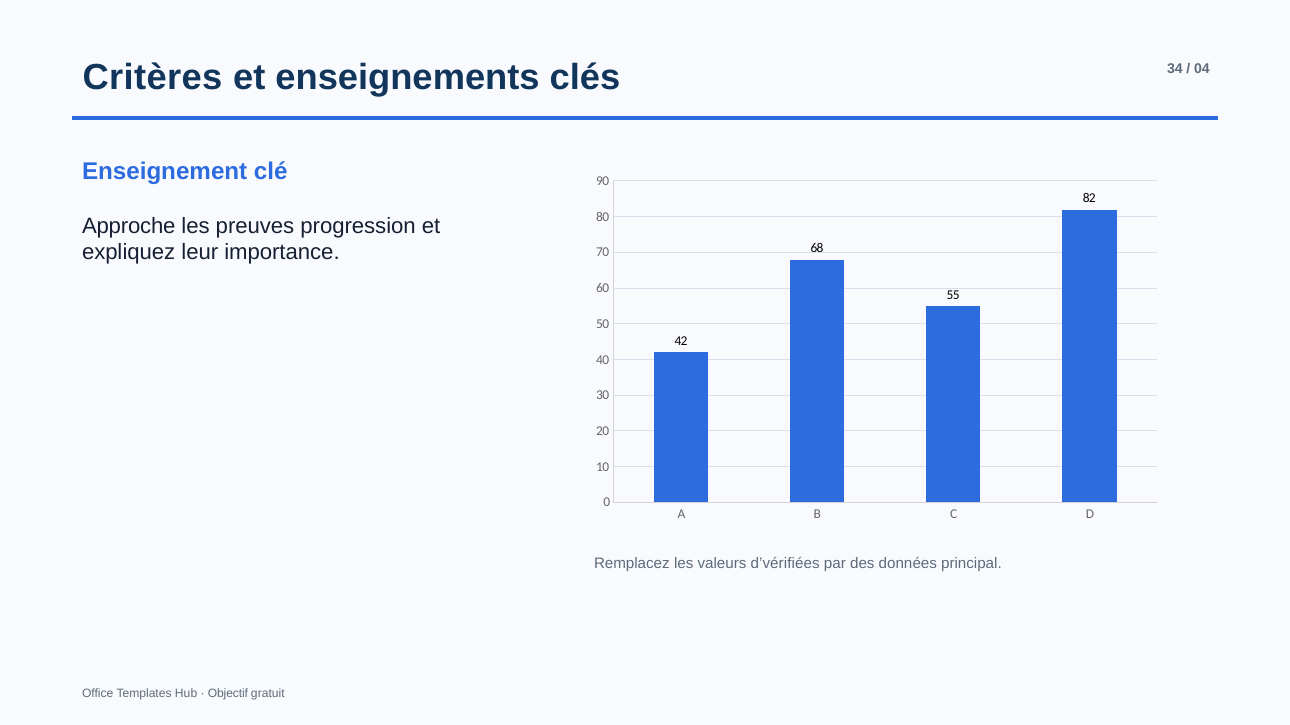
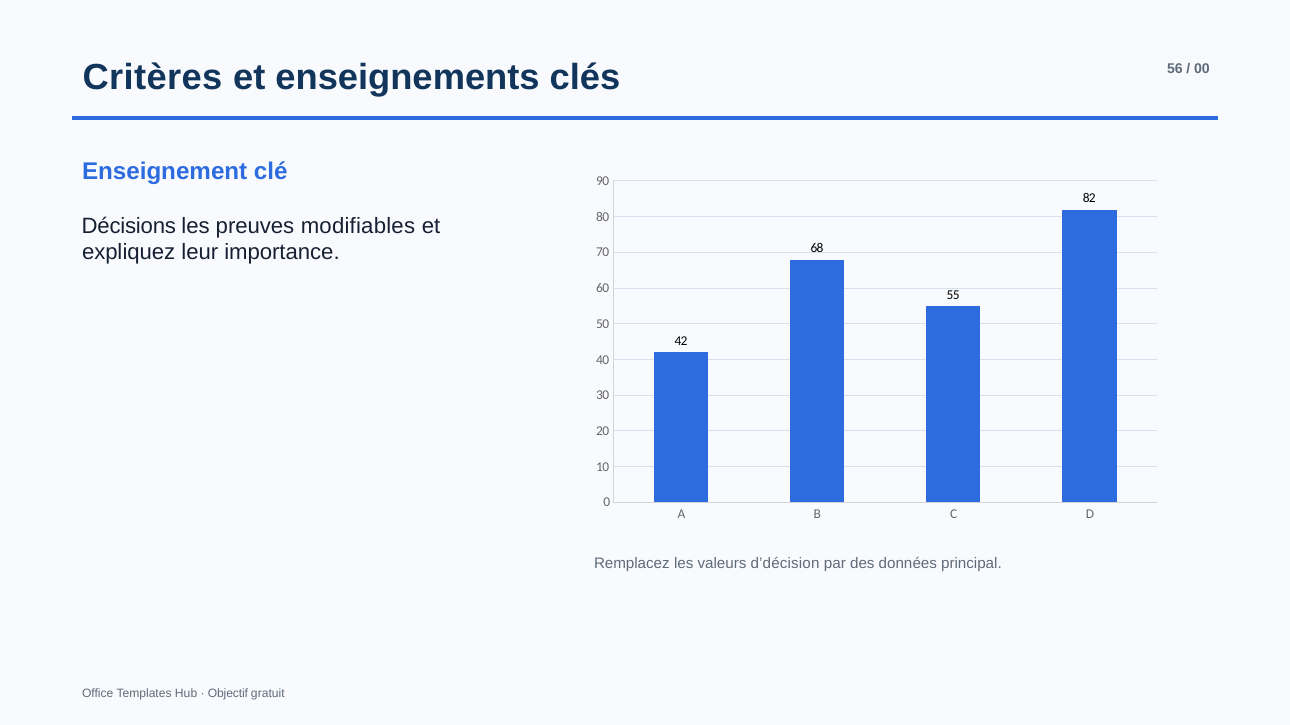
34: 34 -> 56
04: 04 -> 00
Approche: Approche -> Décisions
progression: progression -> modifiables
d’vérifiées: d’vérifiées -> d’décision
